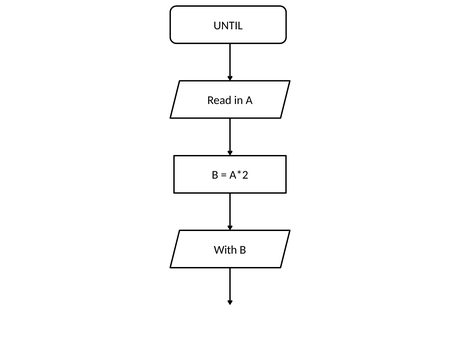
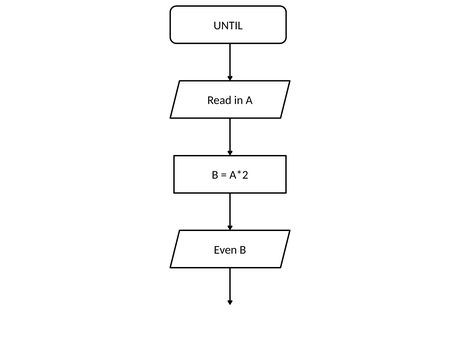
With: With -> Even
